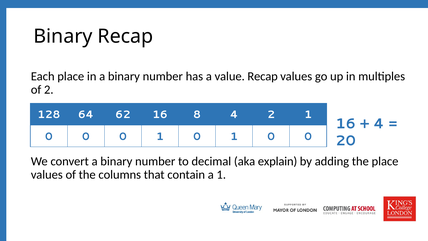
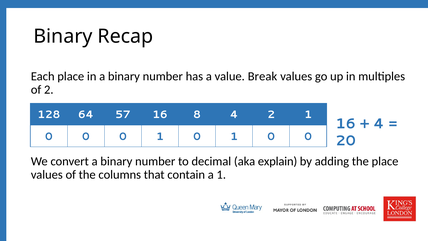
value Recap: Recap -> Break
62: 62 -> 57
